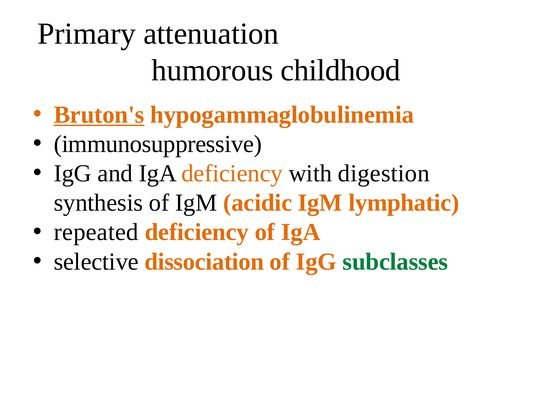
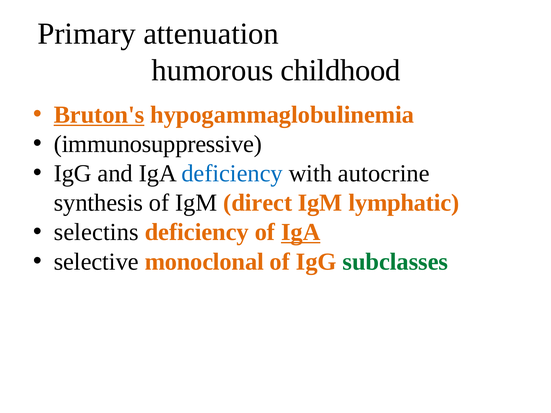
deficiency at (232, 174) colour: orange -> blue
digestion: digestion -> autocrine
acidic: acidic -> direct
repeated: repeated -> selectins
IgA at (301, 232) underline: none -> present
dissociation: dissociation -> monoclonal
